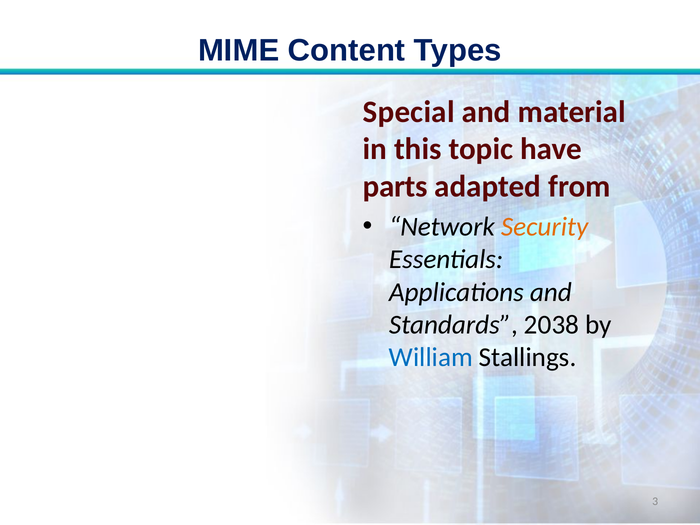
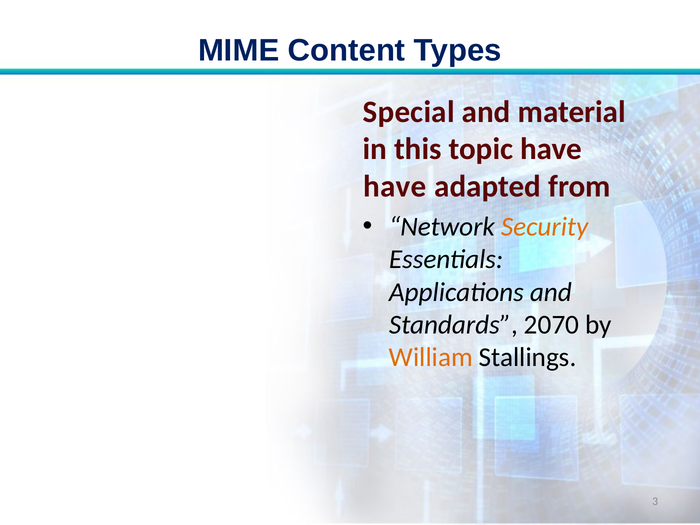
parts at (395, 186): parts -> have
2038: 2038 -> 2070
William colour: blue -> orange
